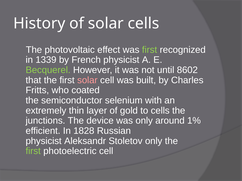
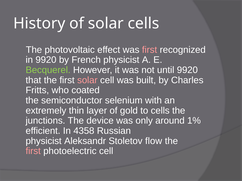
first at (150, 50) colour: light green -> pink
in 1339: 1339 -> 9920
until 8602: 8602 -> 9920
1828: 1828 -> 4358
Stoletov only: only -> flow
first at (33, 152) colour: light green -> pink
